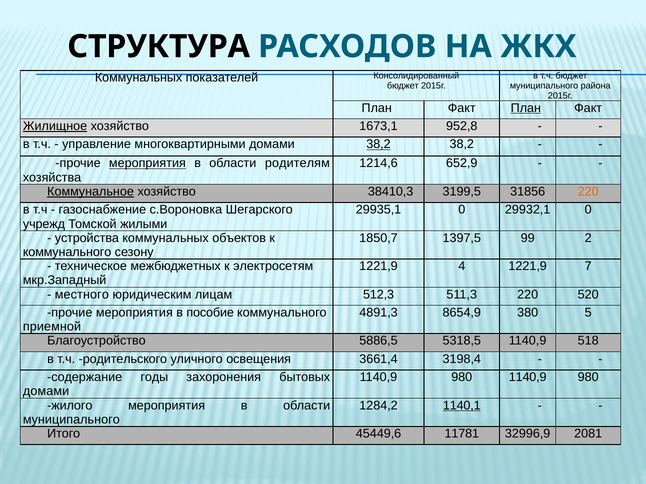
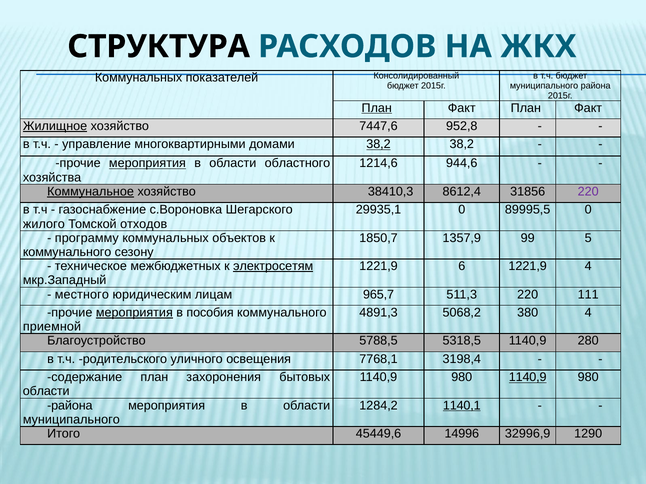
План at (377, 108) underline: none -> present
План at (526, 108) underline: present -> none
1673,1: 1673,1 -> 7447,6
родителям: родителям -> областного
652,9: 652,9 -> 944,6
3199,5: 3199,5 -> 8612,4
220 at (588, 192) colour: orange -> purple
29932,1: 29932,1 -> 89995,5
учрежд: учрежд -> жилого
жилыми: жилыми -> отходов
устройства: устройства -> программу
1397,5: 1397,5 -> 1357,9
2: 2 -> 5
электросетям underline: none -> present
4: 4 -> 6
1221,9 7: 7 -> 4
512,3: 512,3 -> 965,7
520: 520 -> 111
мероприятия at (134, 313) underline: none -> present
пособие: пособие -> пособия
8654,9: 8654,9 -> 5068,2
380 5: 5 -> 4
5886,5: 5886,5 -> 5788,5
518: 518 -> 280
3661,4: 3661,4 -> 7768,1
содержание годы: годы -> план
1140,9 at (528, 378) underline: none -> present
домами at (46, 392): домами -> области
жилого at (70, 406): жилого -> района
11781: 11781 -> 14996
2081: 2081 -> 1290
